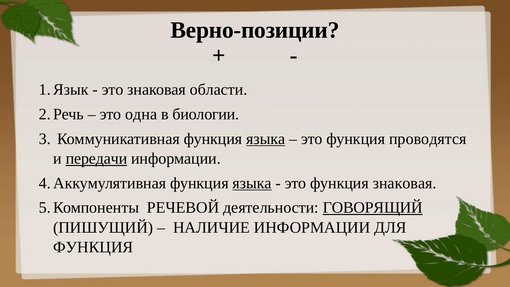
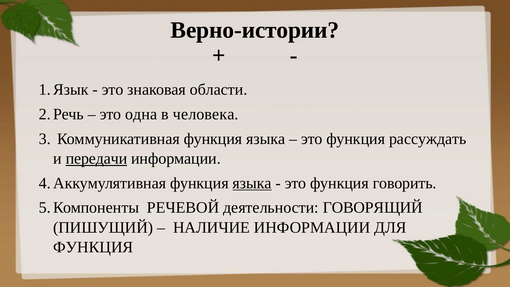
Верно-позиции: Верно-позиции -> Верно-истории
биологии: биологии -> человека
языка at (266, 139) underline: present -> none
проводятся: проводятся -> рассуждать
функция знаковая: знаковая -> говорить
ГОВОРЯЩИЙ underline: present -> none
